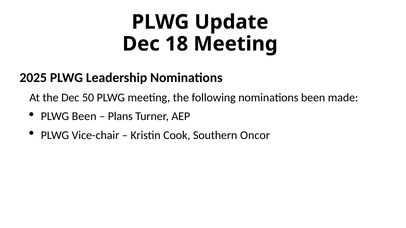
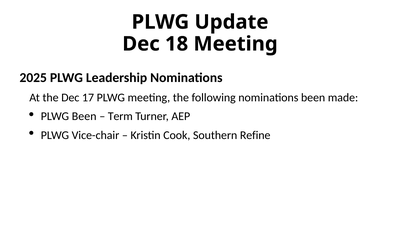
50: 50 -> 17
Plans: Plans -> Term
Oncor: Oncor -> Refine
